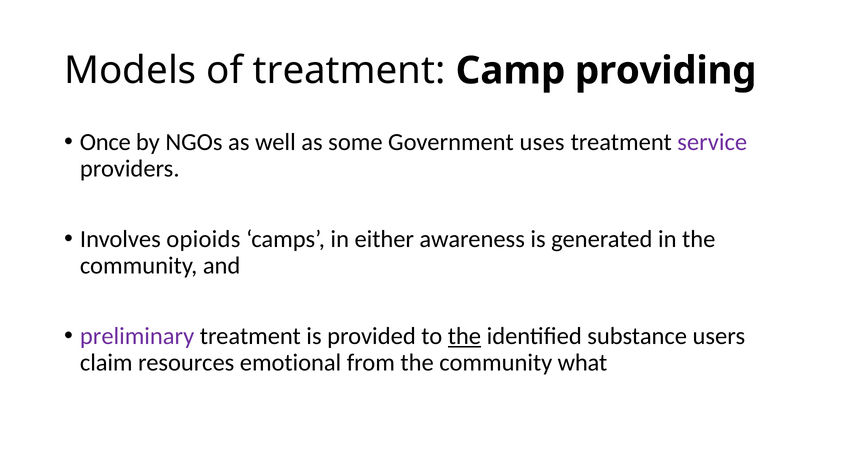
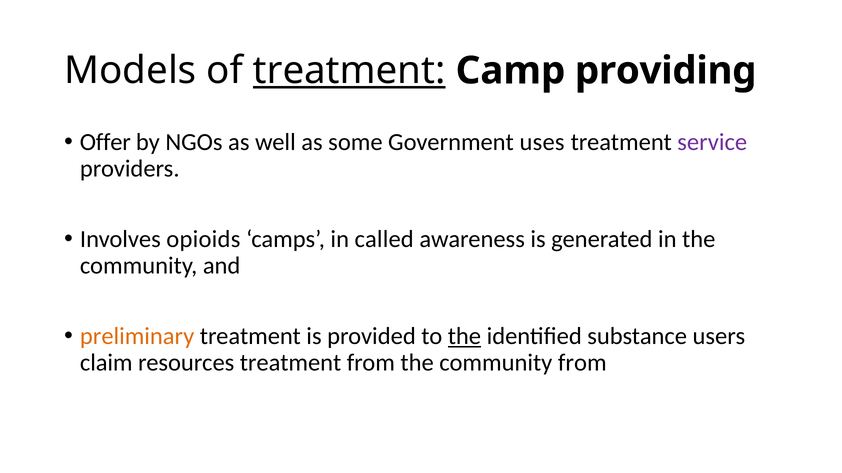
treatment at (349, 71) underline: none -> present
Once: Once -> Offer
either: either -> called
preliminary colour: purple -> orange
resources emotional: emotional -> treatment
community what: what -> from
